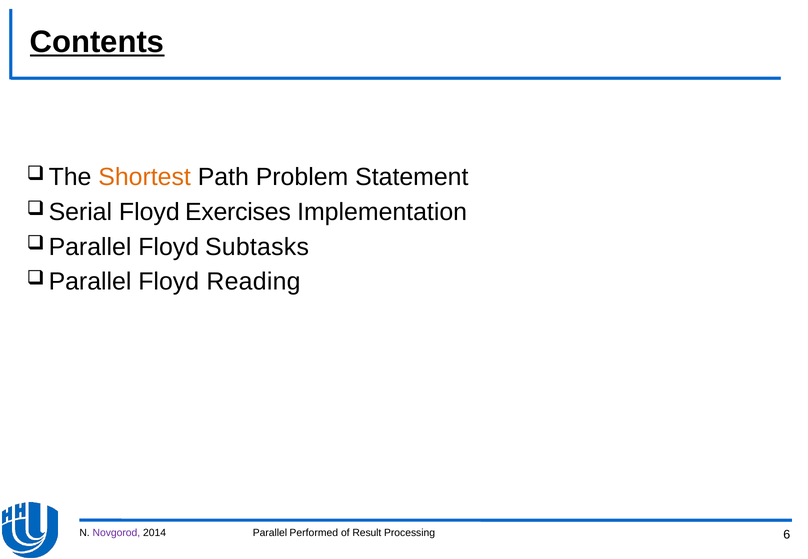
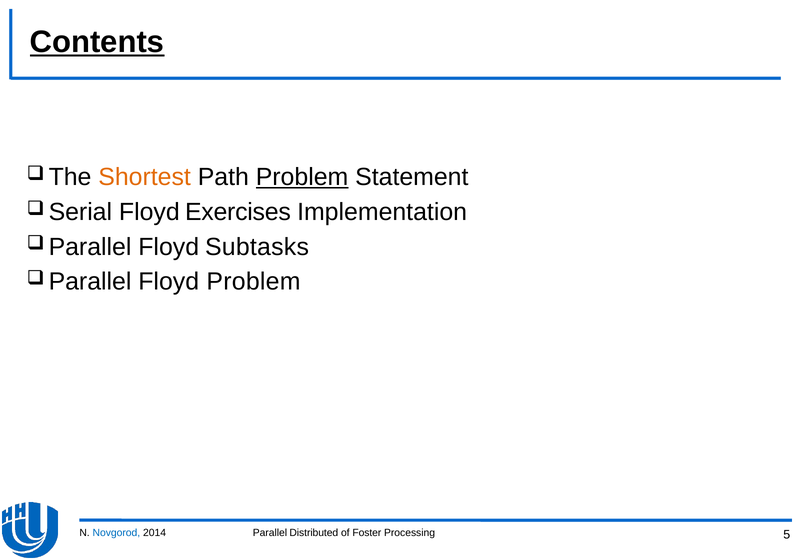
Problem at (302, 177) underline: none -> present
Floyd Reading: Reading -> Problem
Novgorod colour: purple -> blue
Performed: Performed -> Distributed
Result: Result -> Foster
6: 6 -> 5
